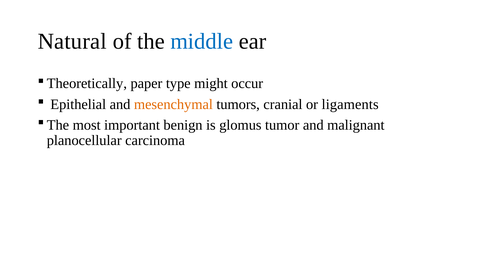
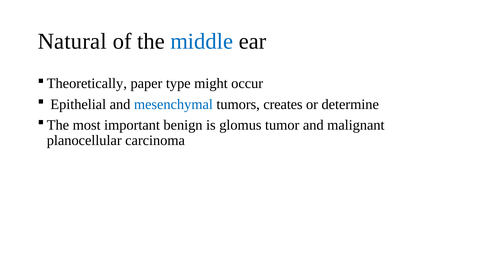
mesenchymal colour: orange -> blue
cranial: cranial -> creates
ligaments: ligaments -> determine
